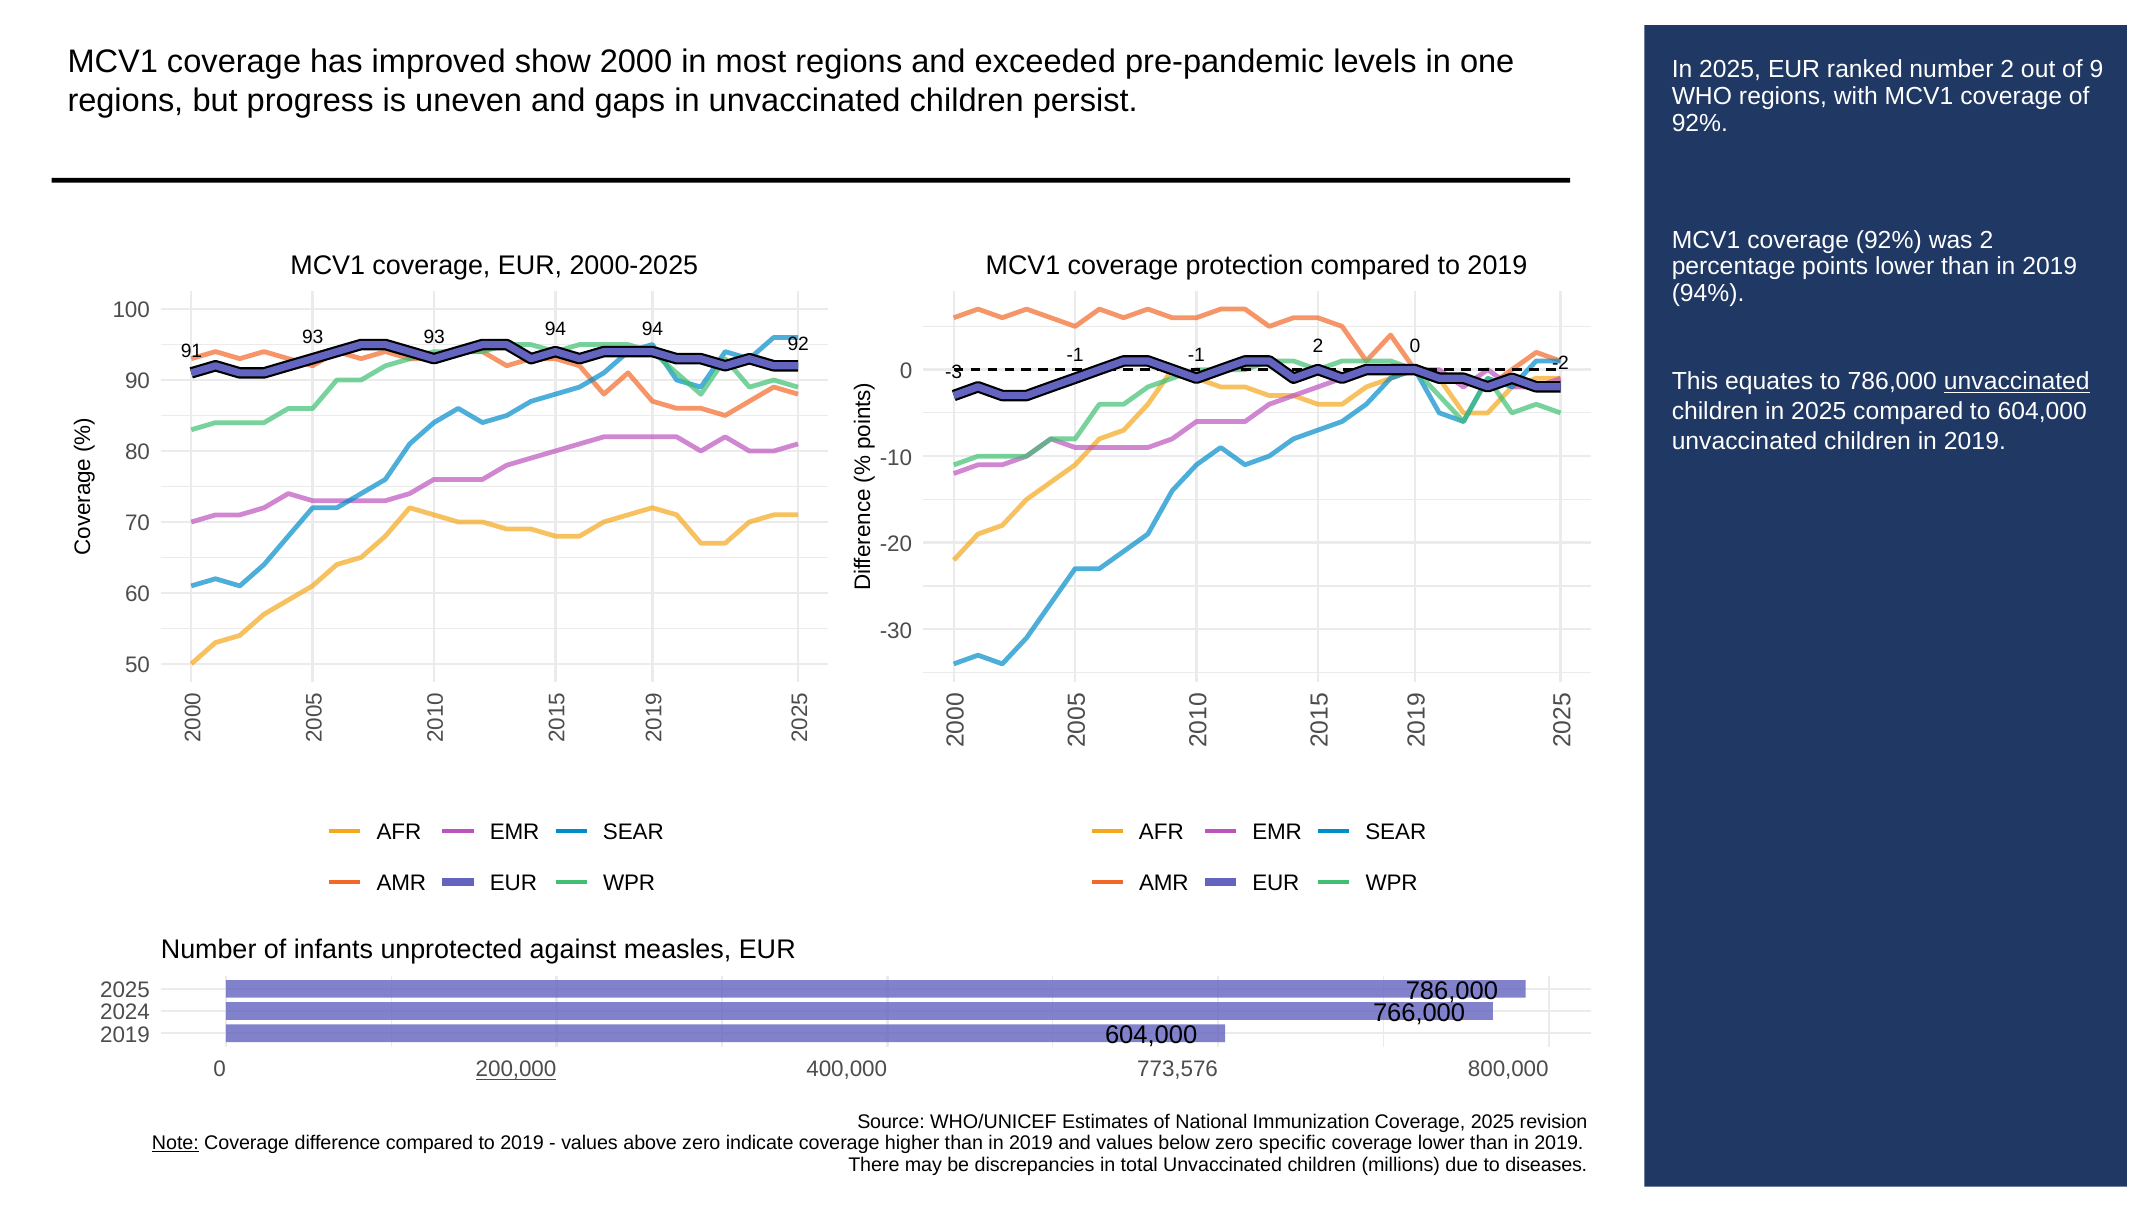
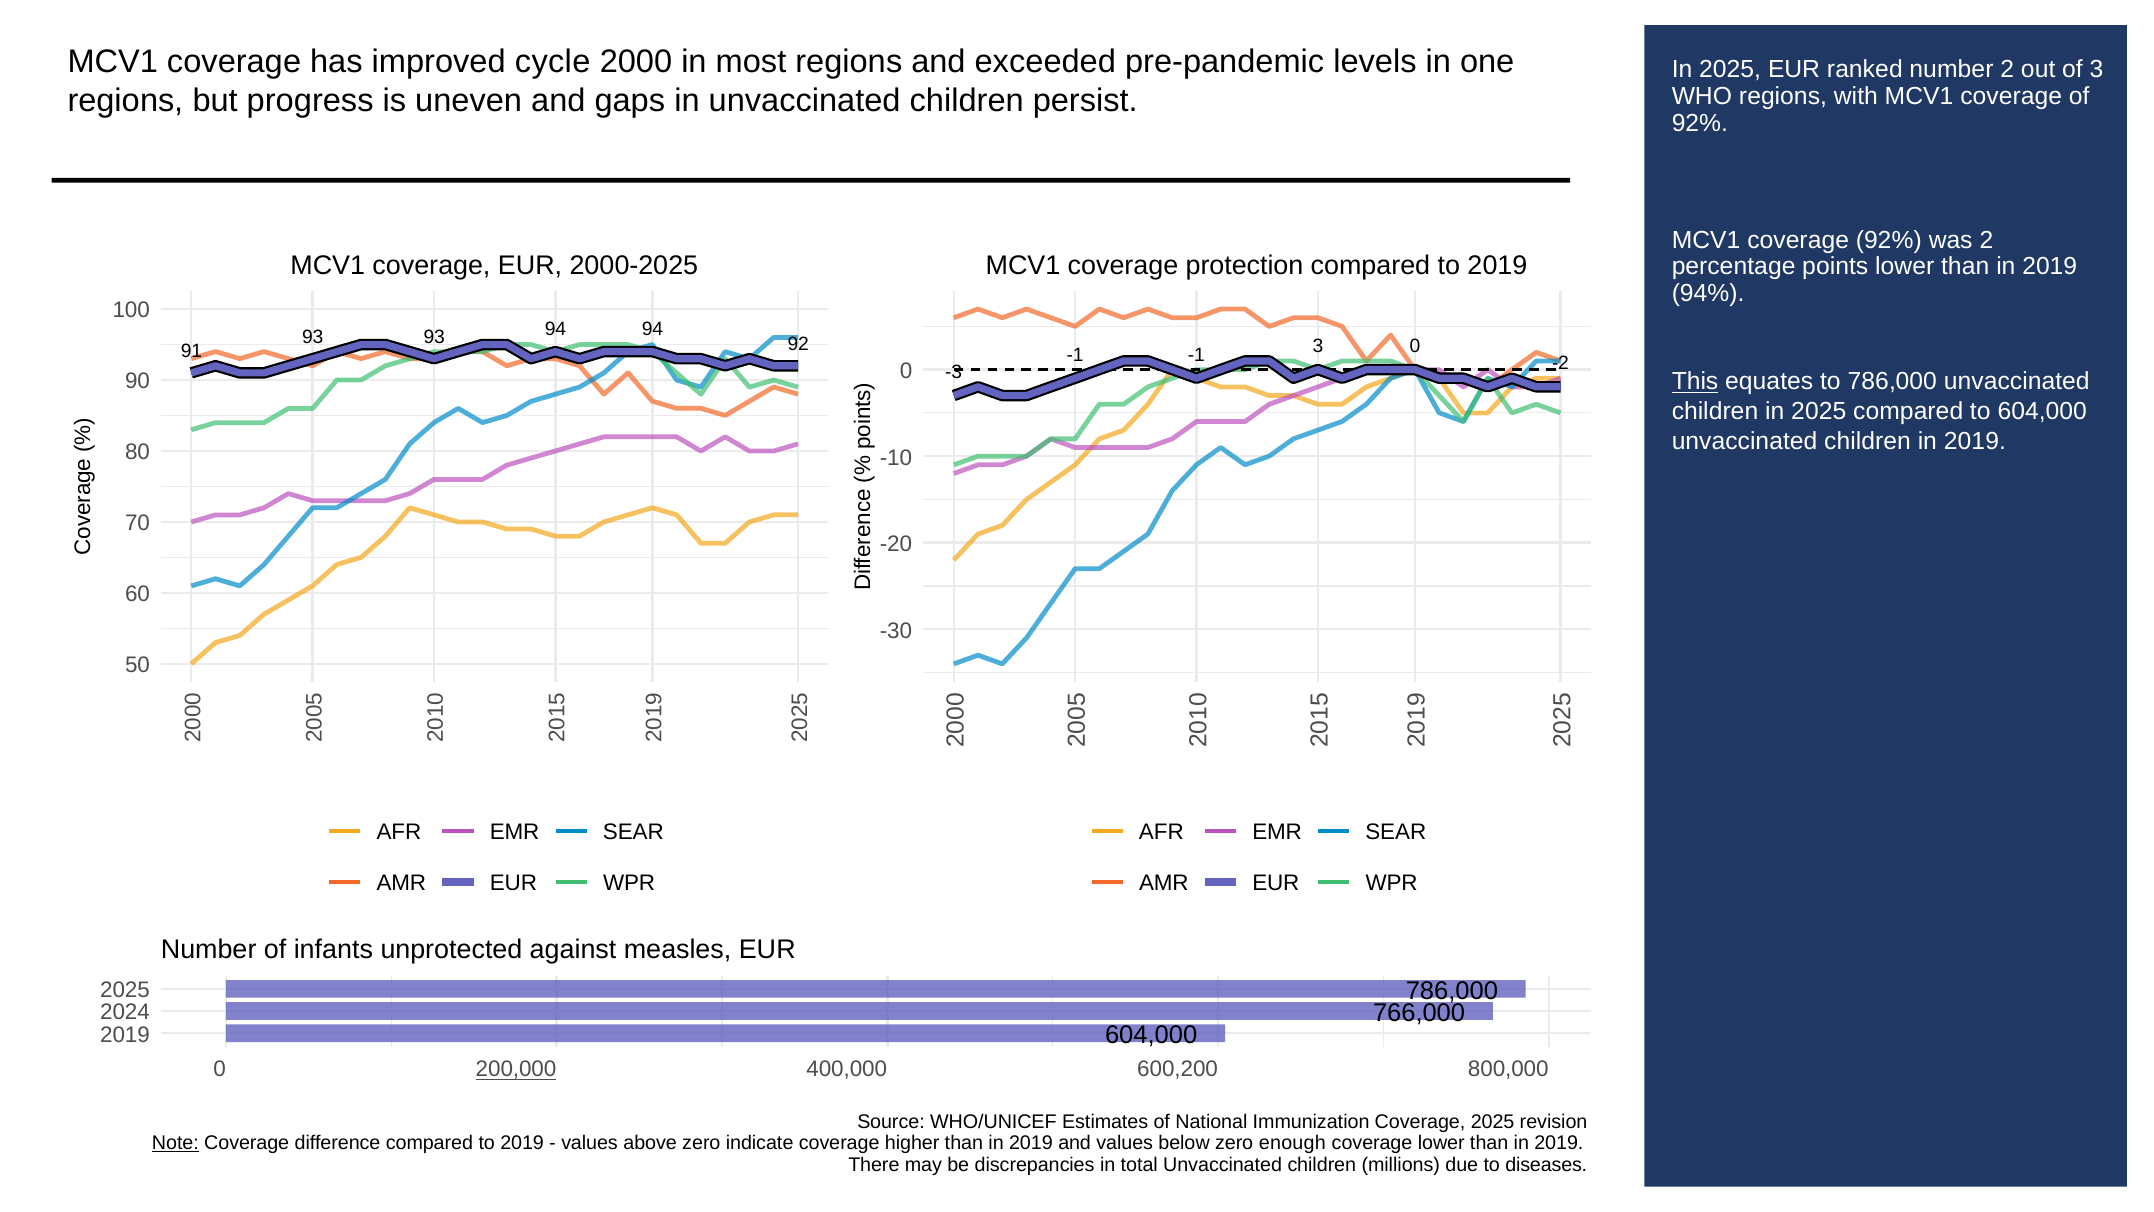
show: show -> cycle
of 9: 9 -> 3
-1 2: 2 -> 3
This underline: none -> present
unvaccinated at (2017, 382) underline: present -> none
773,576: 773,576 -> 600,200
specific: specific -> enough
